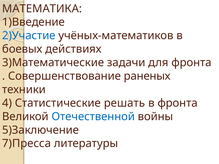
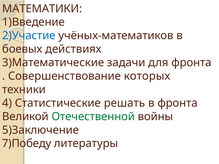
МАТЕМАТИКА: МАТЕМАТИКА -> МАТЕМАТИКИ
раненых: раненых -> которых
Отечественной colour: blue -> green
7)Пресса: 7)Пресса -> 7)Победу
